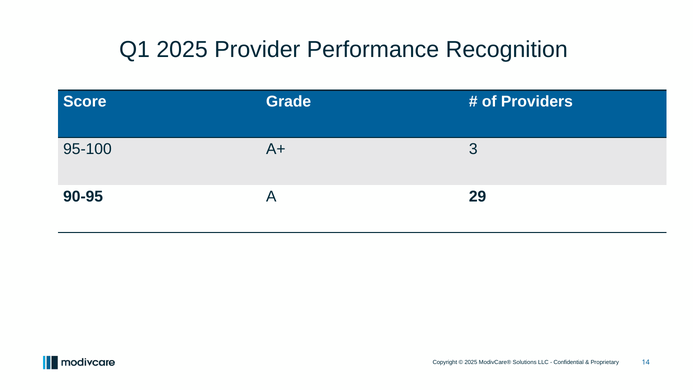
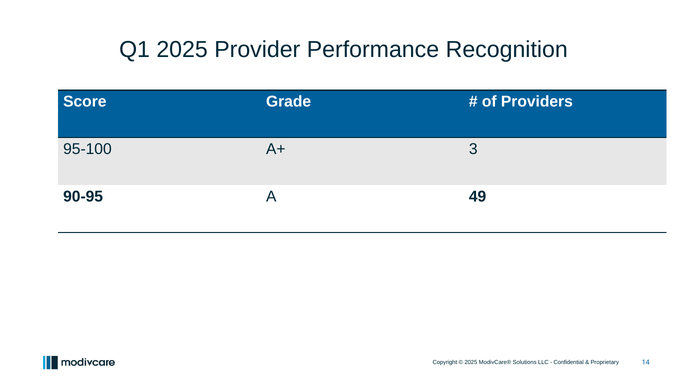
29: 29 -> 49
